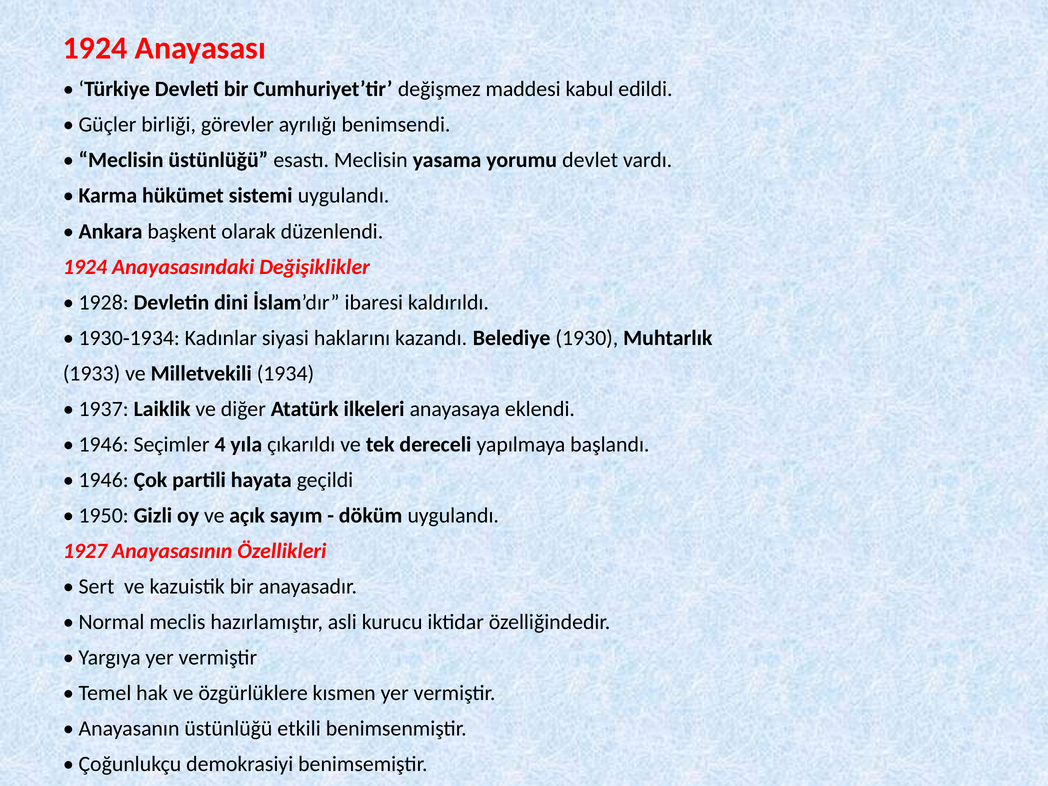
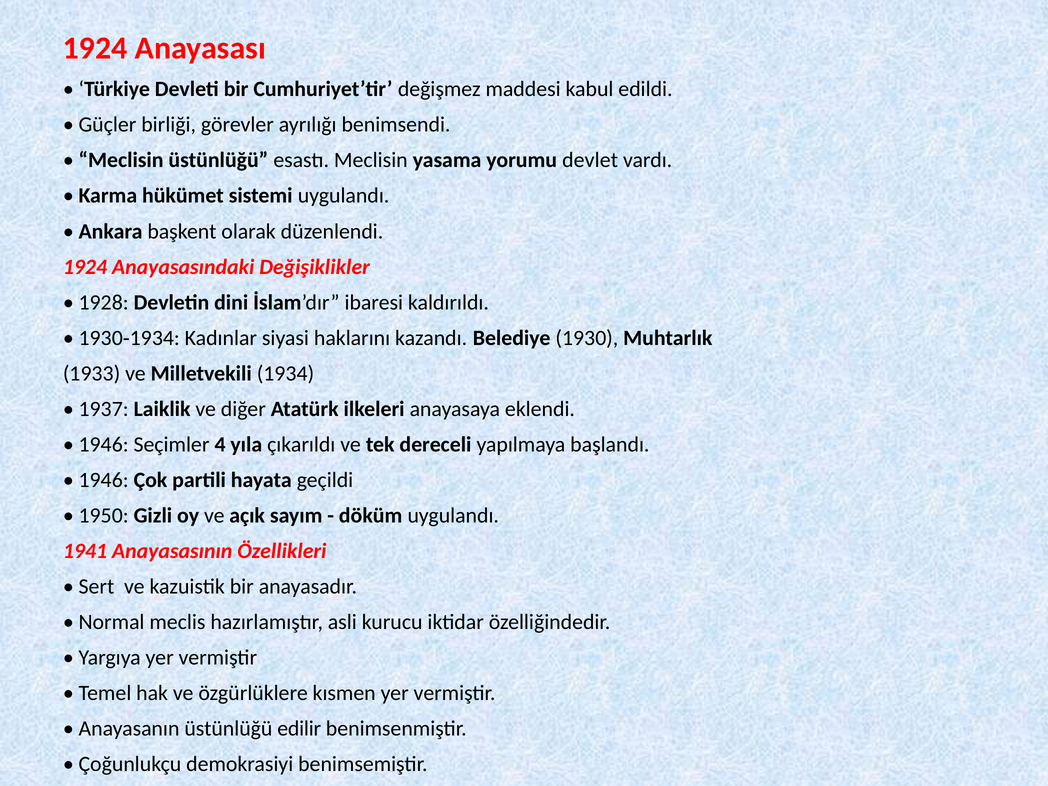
1927: 1927 -> 1941
etkili: etkili -> edilir
